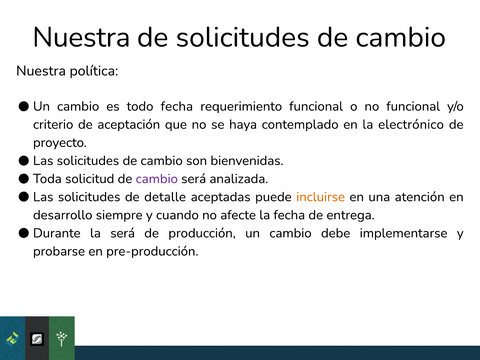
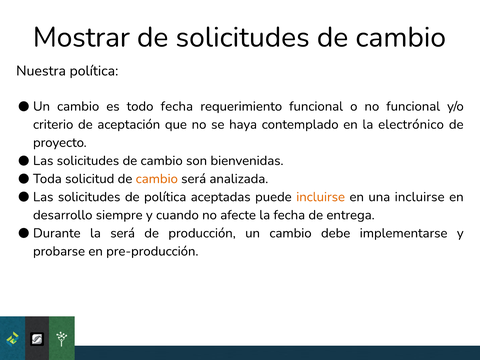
Nuestra at (81, 37): Nuestra -> Mostrar
cambio at (157, 179) colour: purple -> orange
de detalle: detalle -> política
una atención: atención -> incluirse
